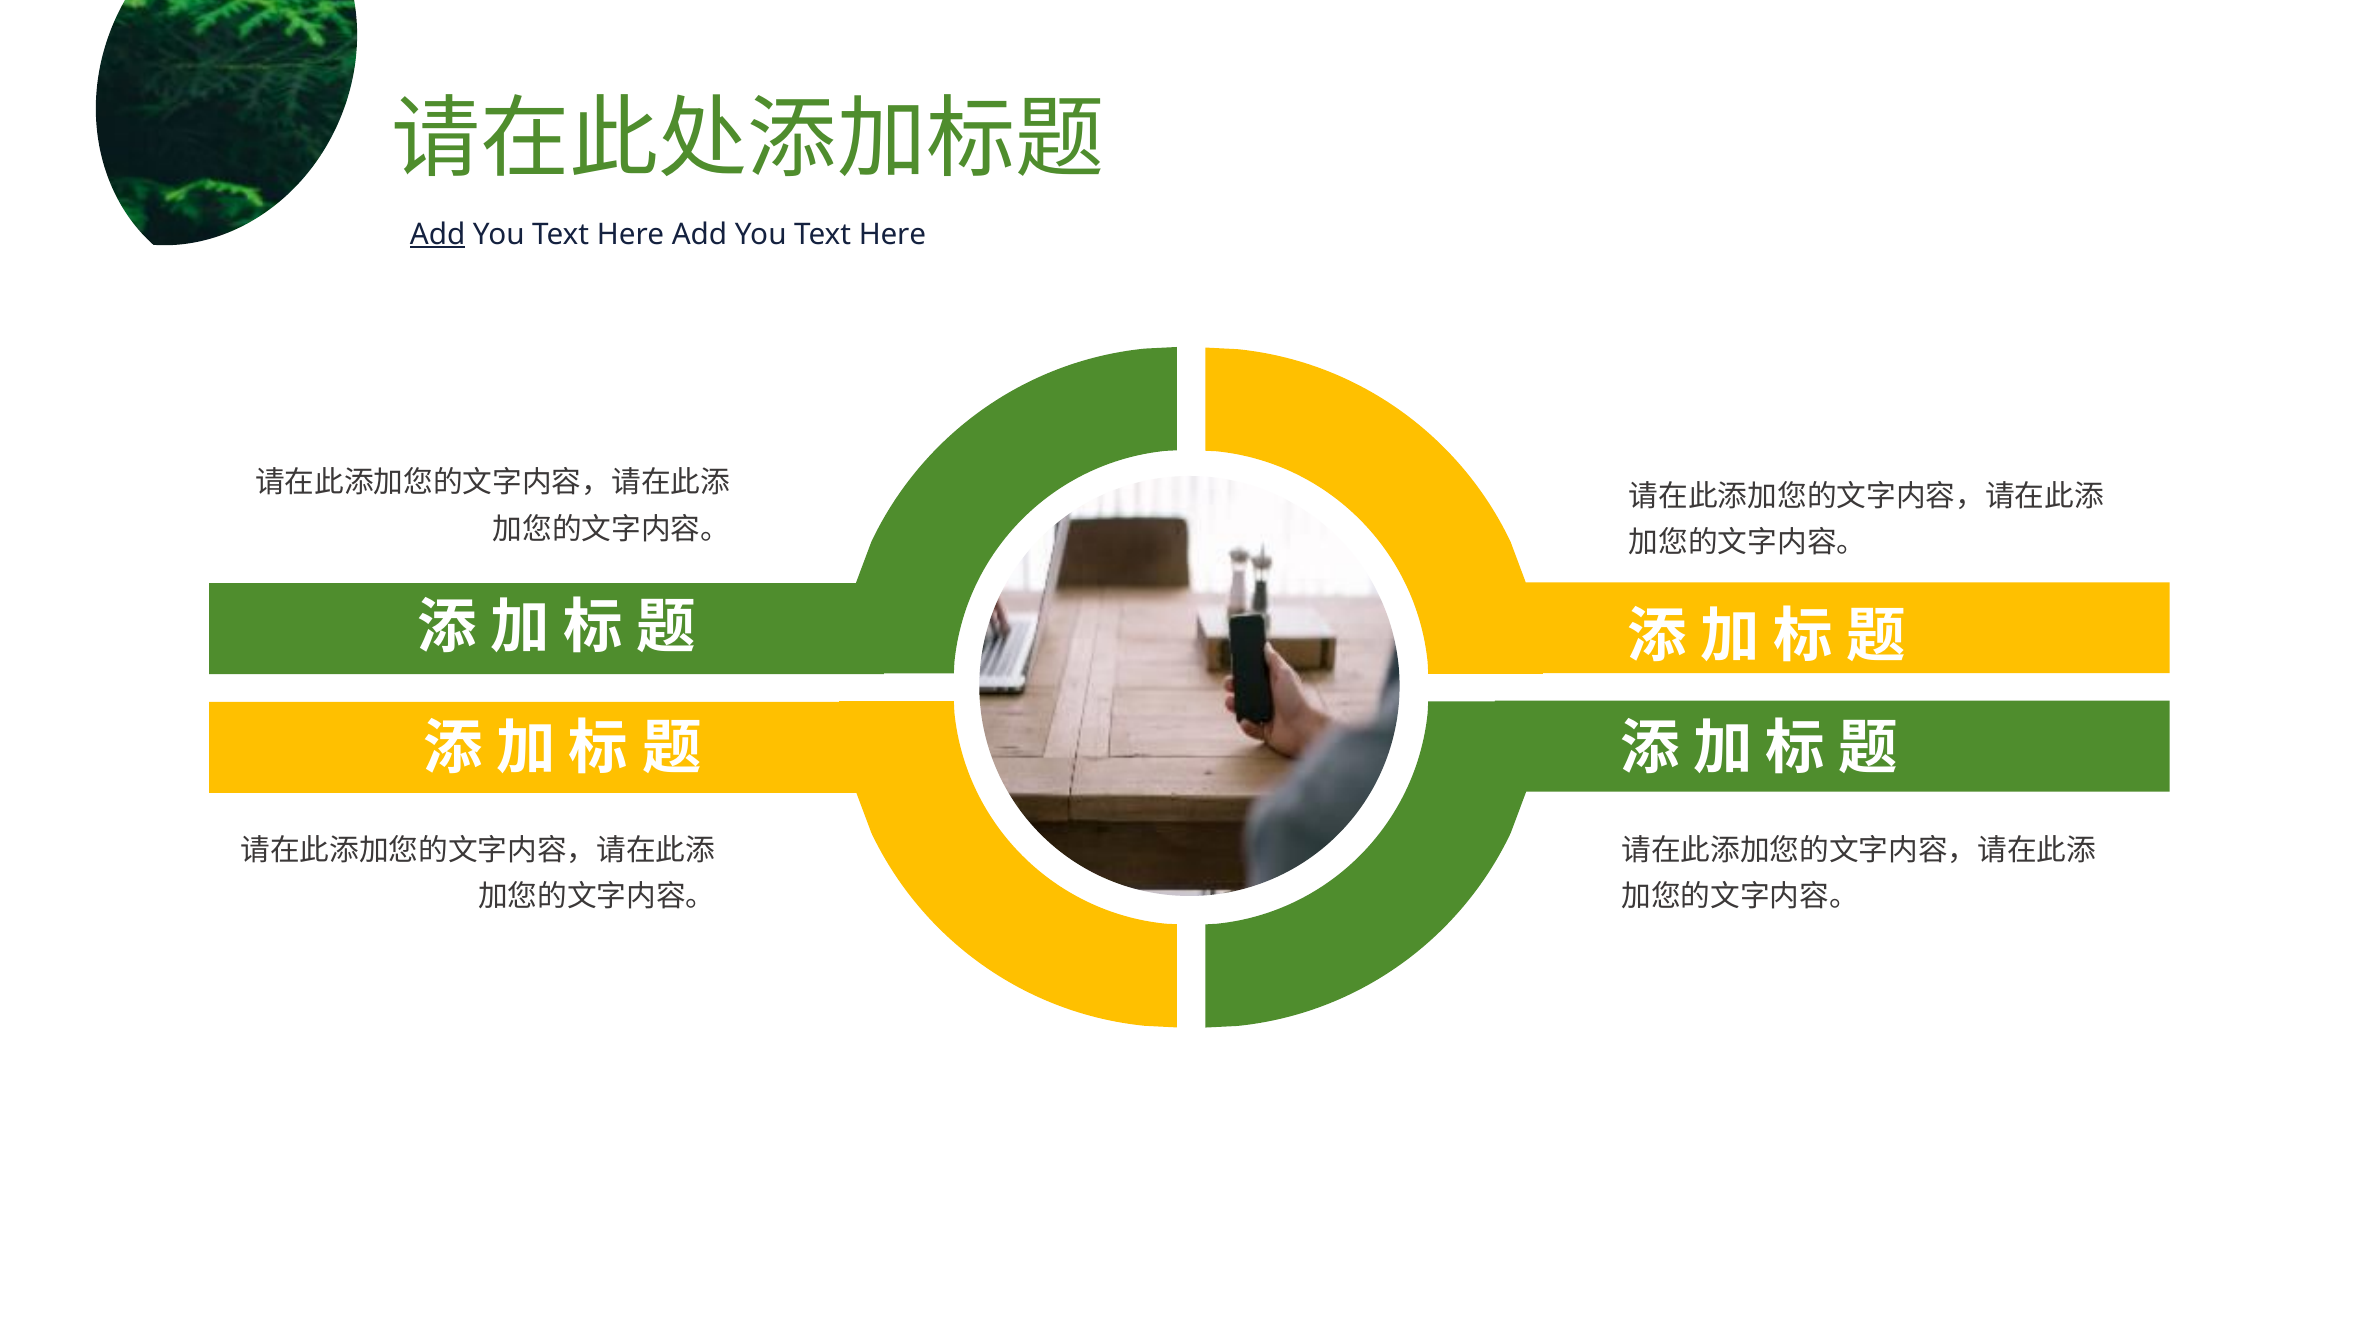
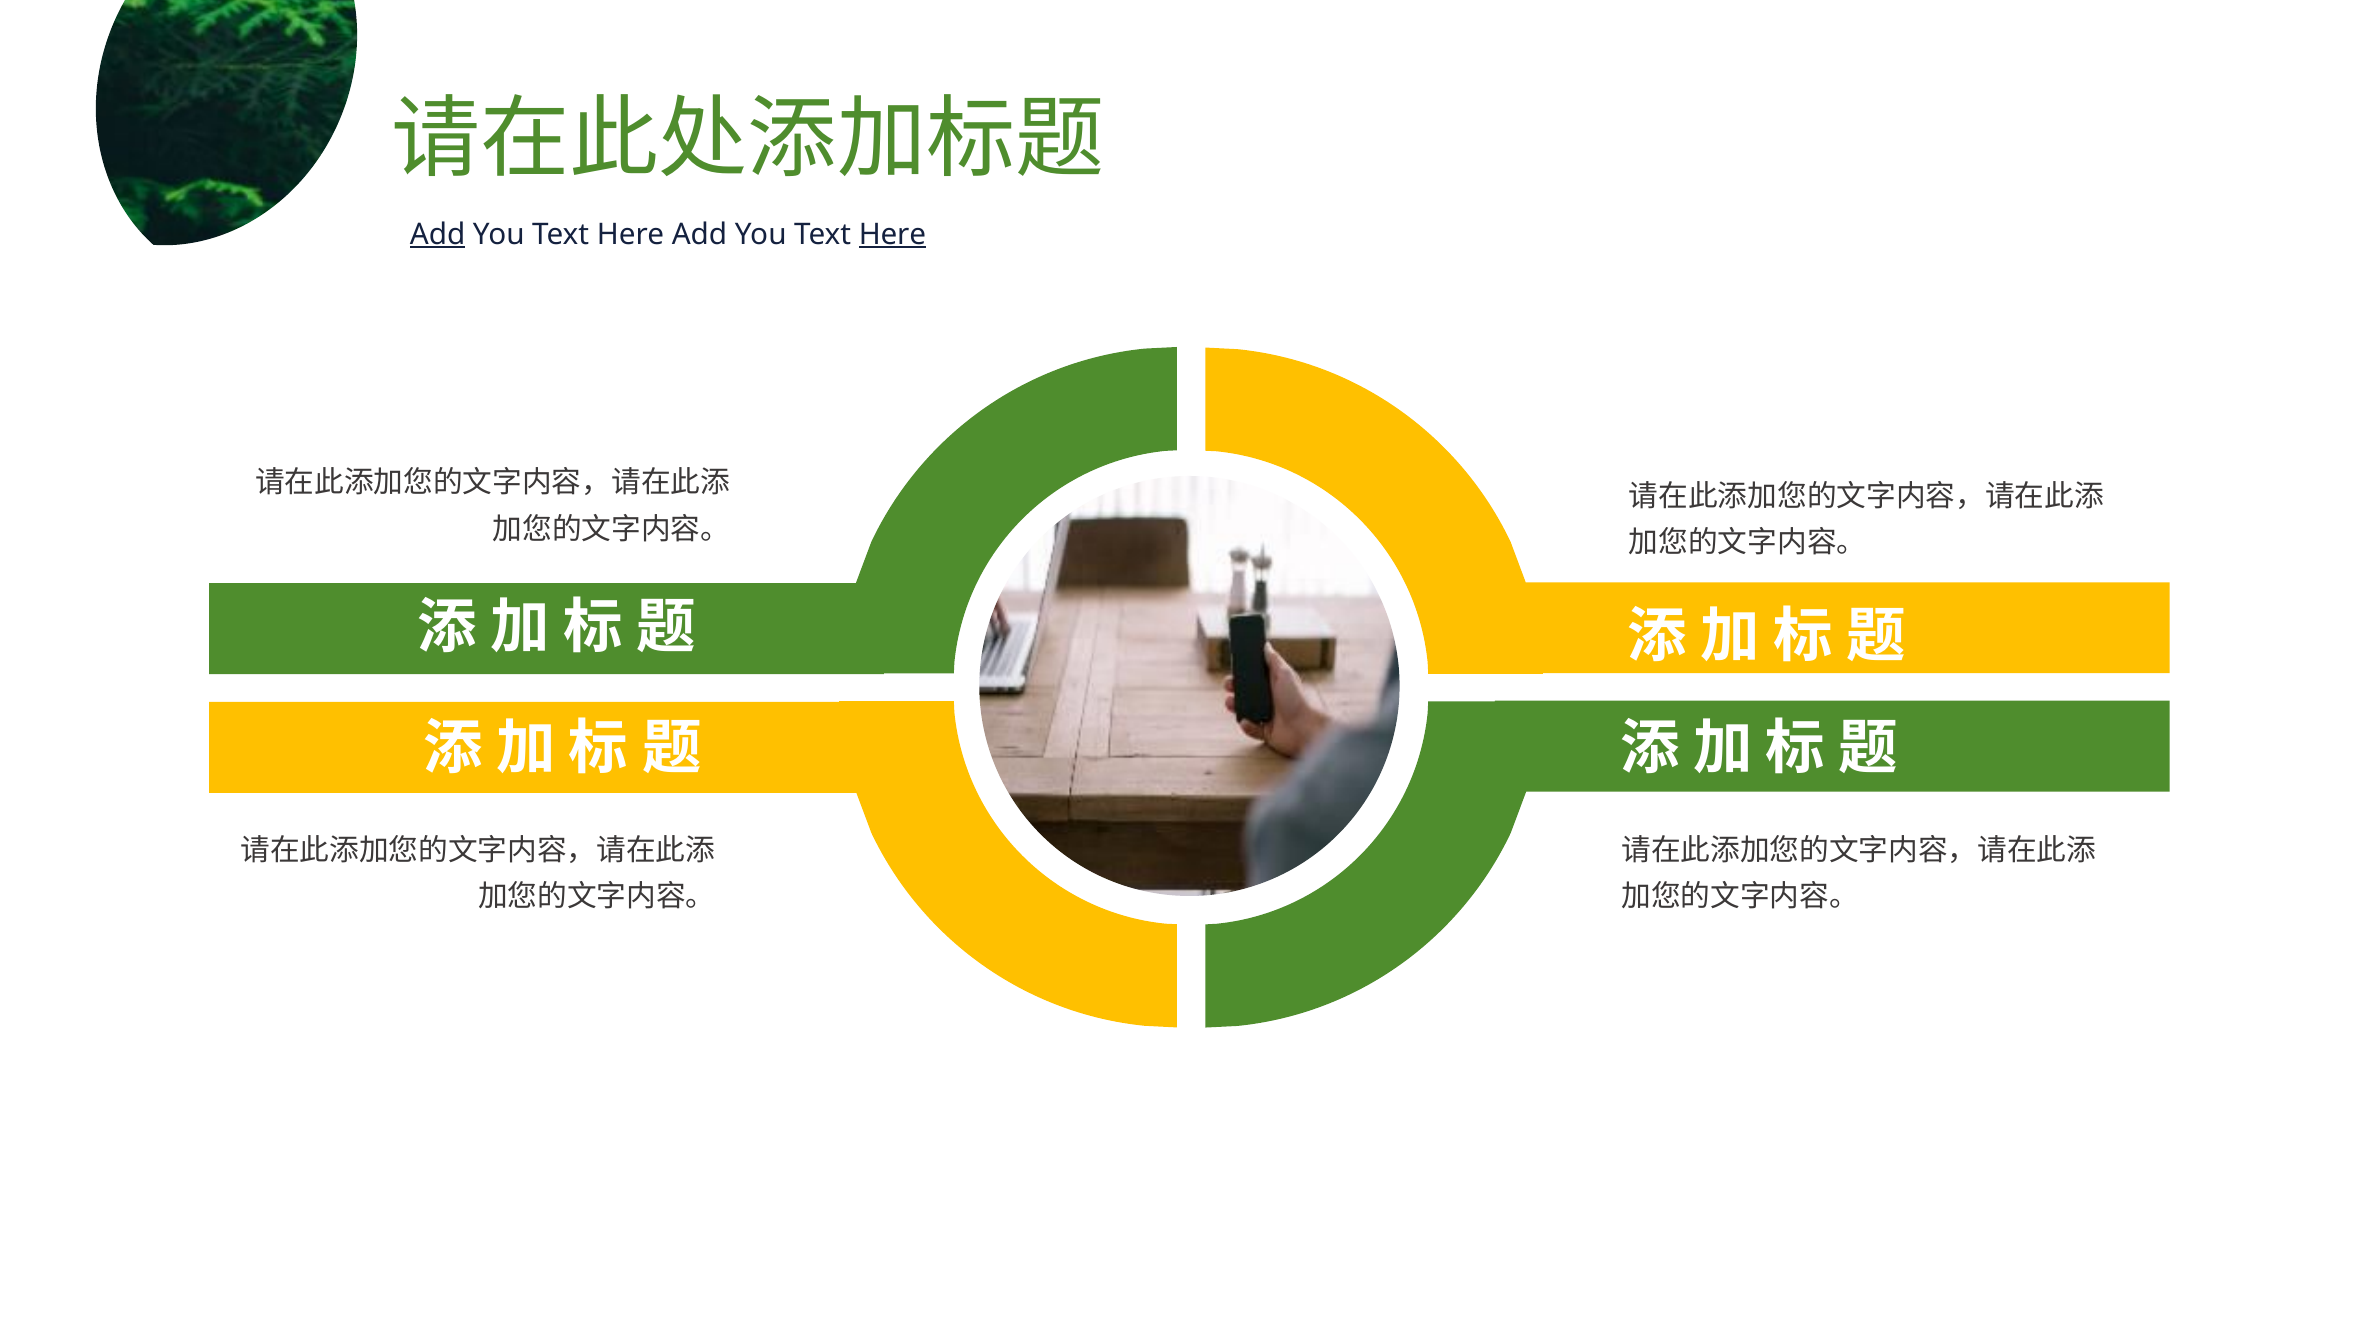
Here at (892, 235) underline: none -> present
